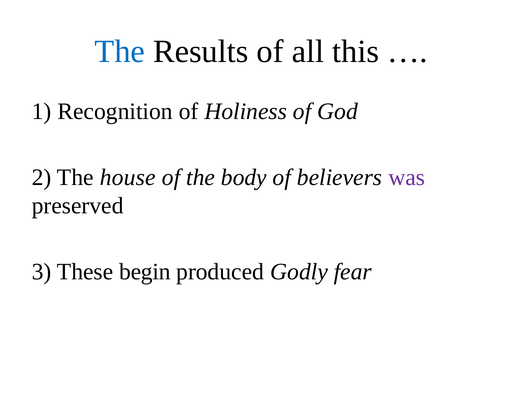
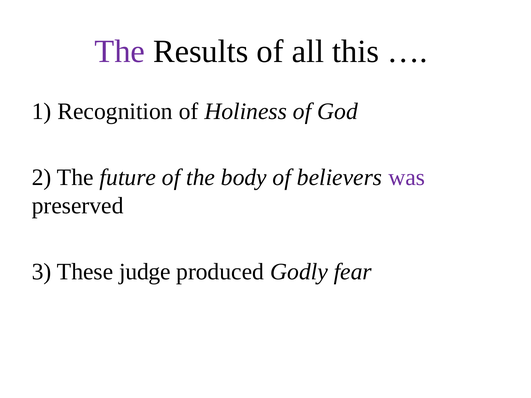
The at (120, 51) colour: blue -> purple
house: house -> future
begin: begin -> judge
